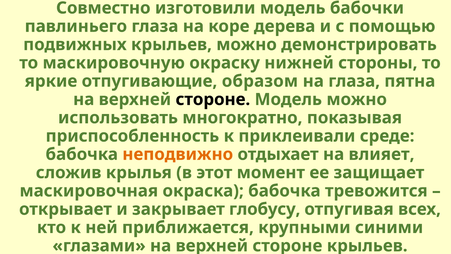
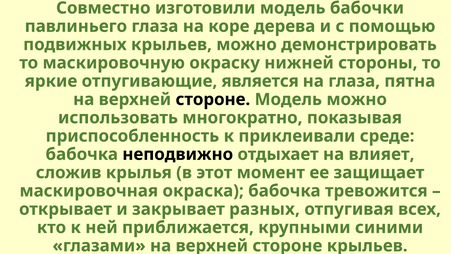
образом: образом -> является
неподвижно colour: orange -> black
глобусу: глобусу -> разных
